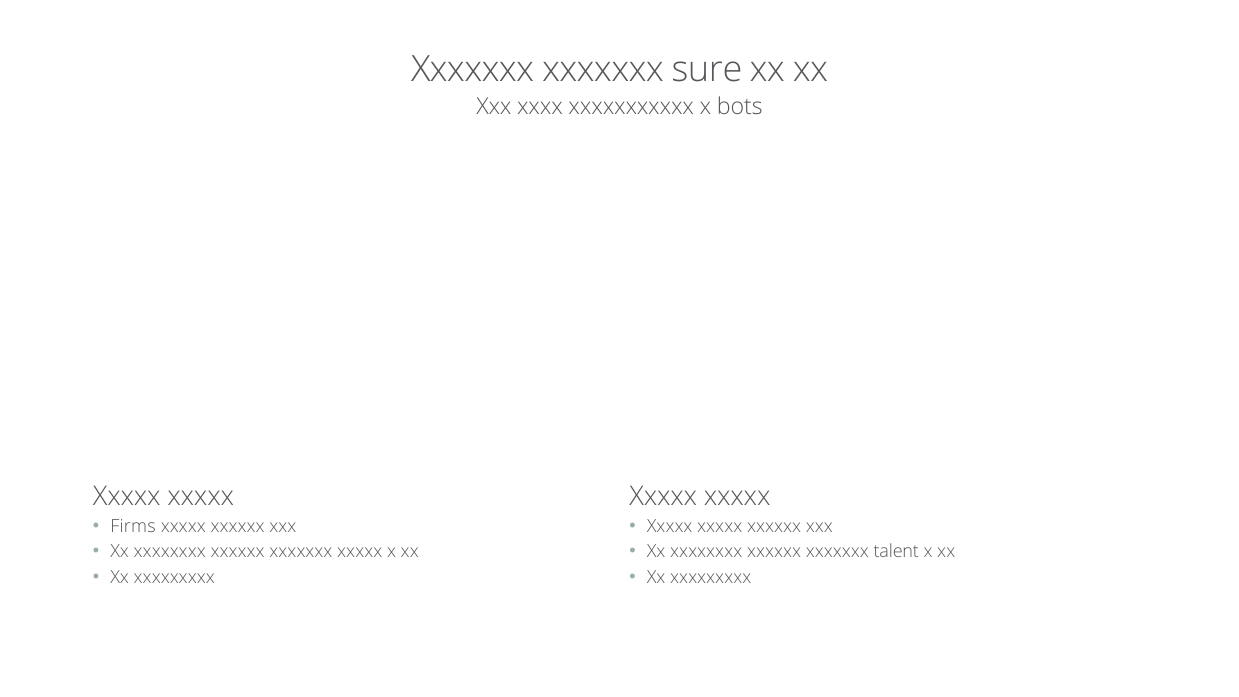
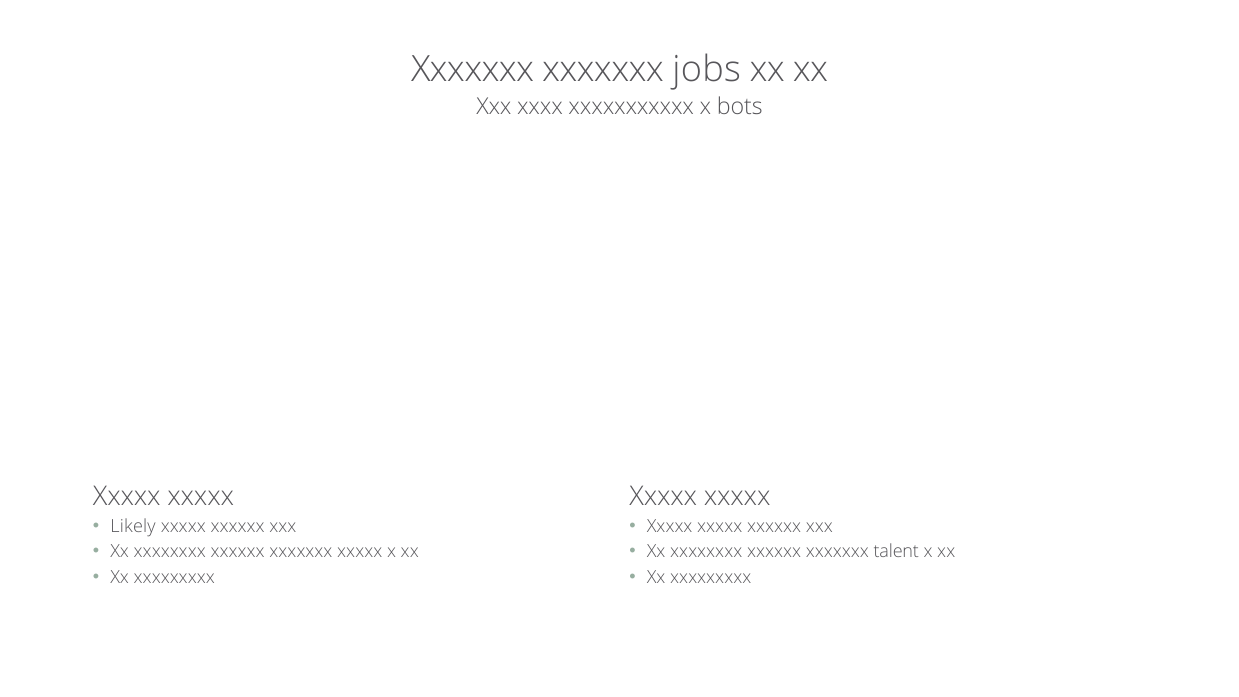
sure: sure -> jobs
Firms: Firms -> Likely
